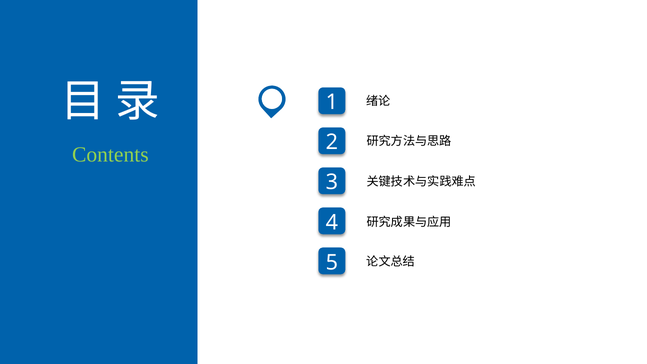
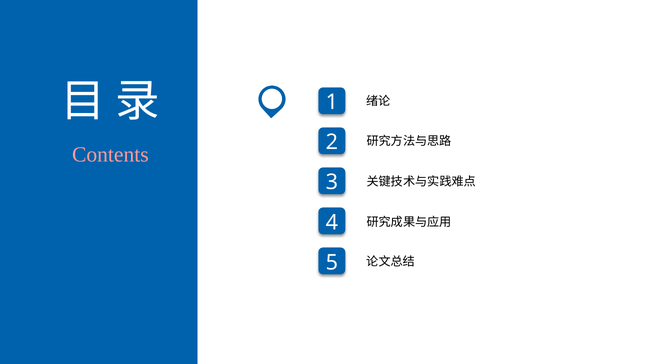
Contents colour: light green -> pink
